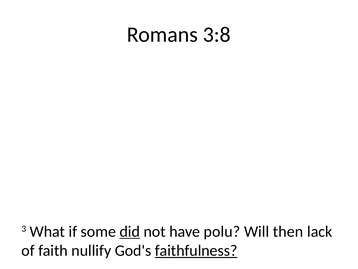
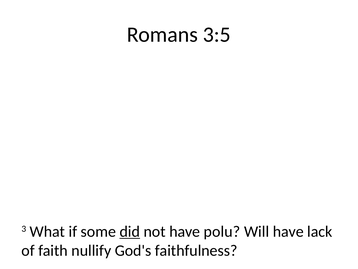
3:8: 3:8 -> 3:5
Will then: then -> have
faithfulness underline: present -> none
